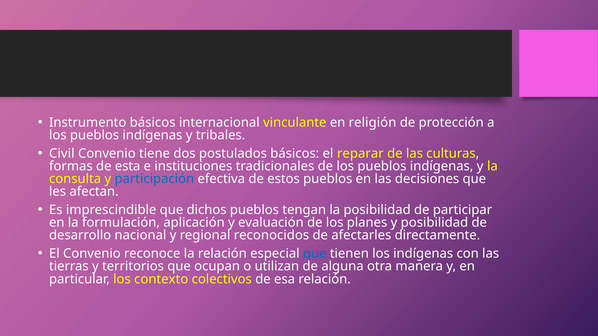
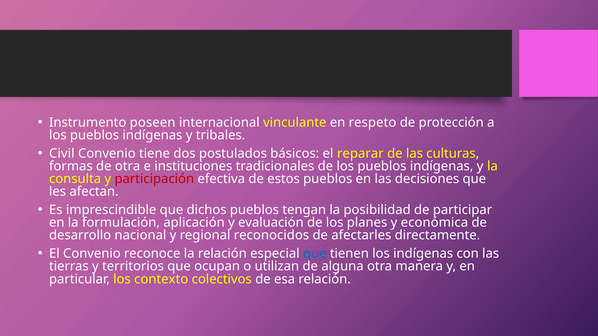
Instrumento básicos: básicos -> poseen
religión: religión -> respeto
de esta: esta -> otra
participación colour: blue -> red
y posibilidad: posibilidad -> económica
